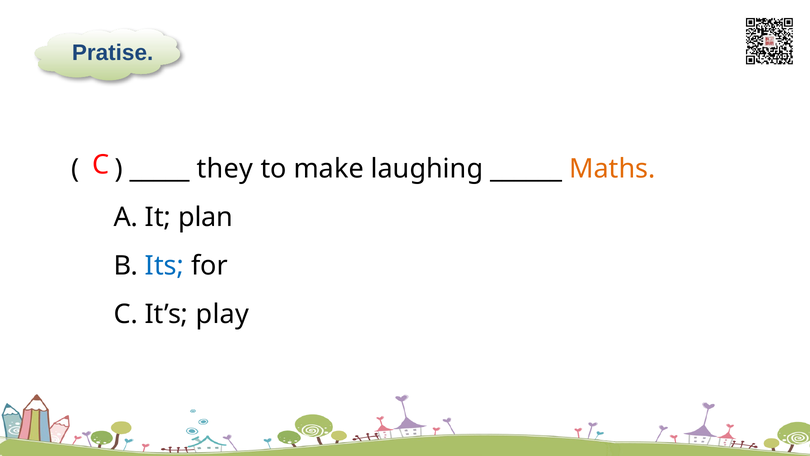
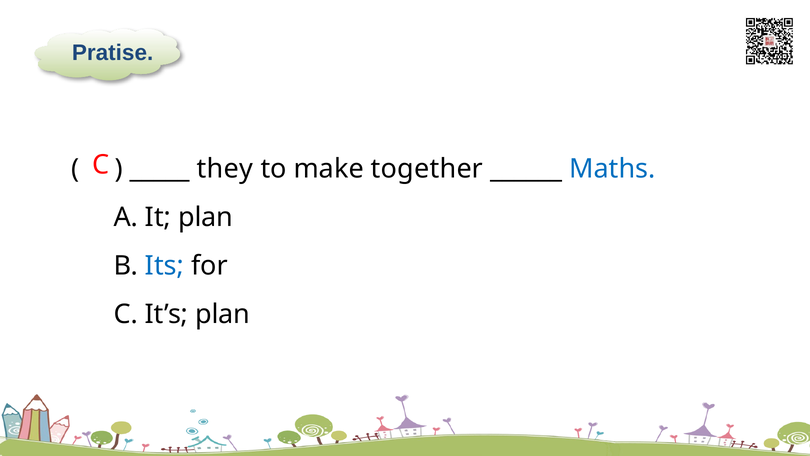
laughing: laughing -> together
Maths colour: orange -> blue
It’s play: play -> plan
